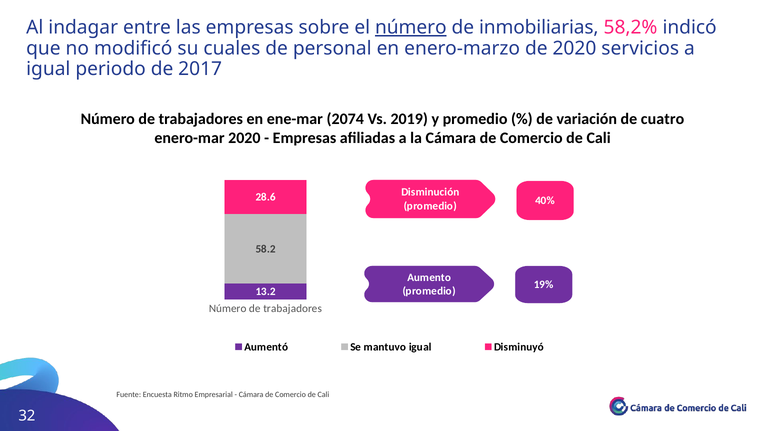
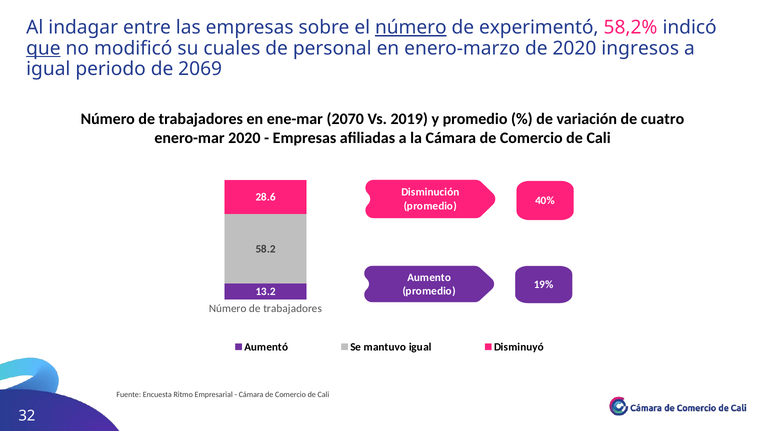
inmobiliarias: inmobiliarias -> experimentó
que underline: none -> present
servicios: servicios -> ingresos
2017: 2017 -> 2069
2074: 2074 -> 2070
